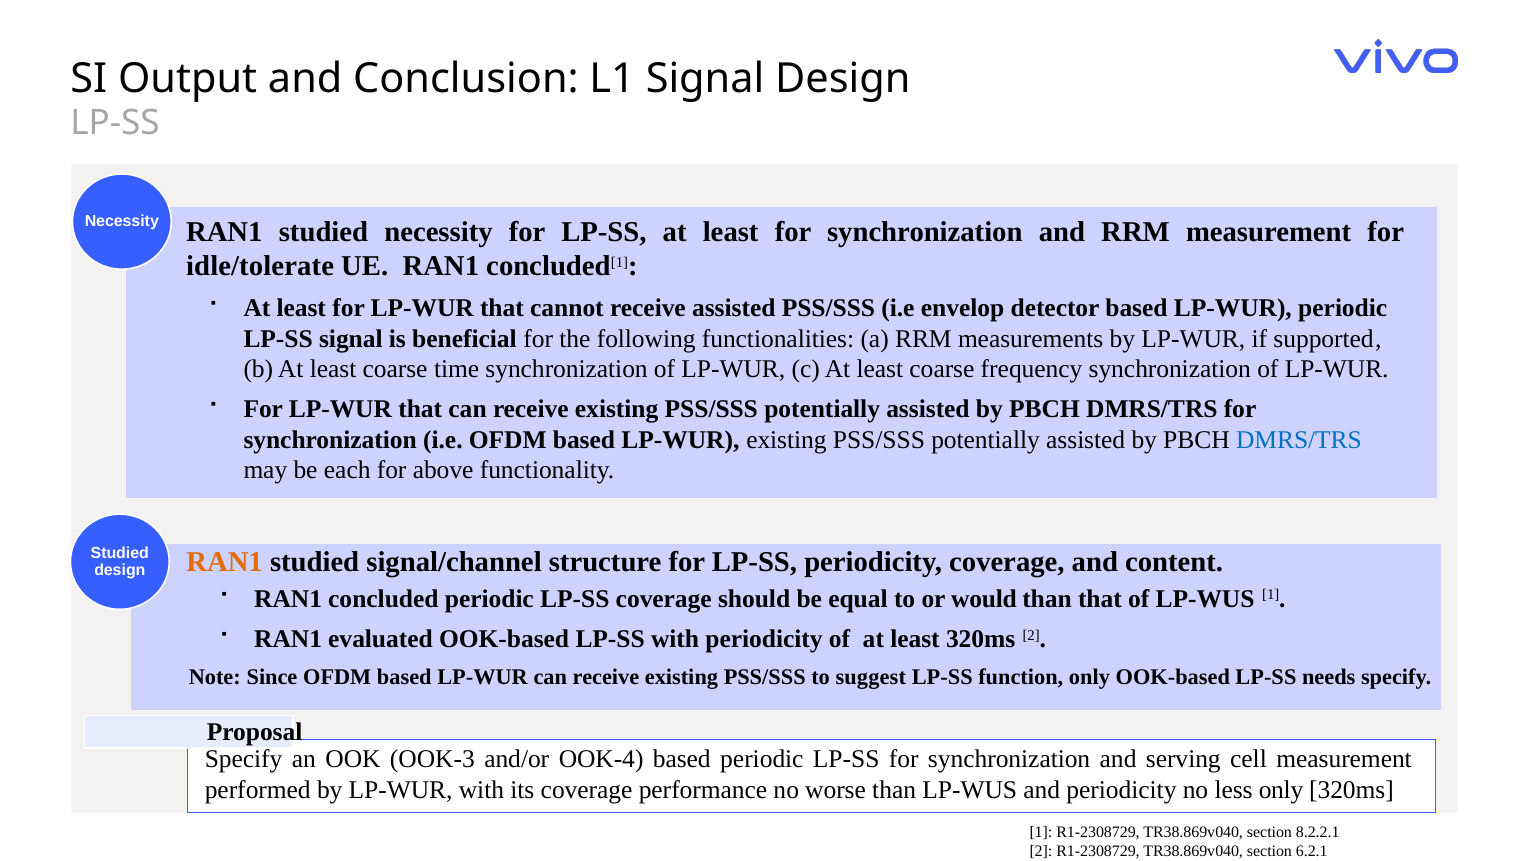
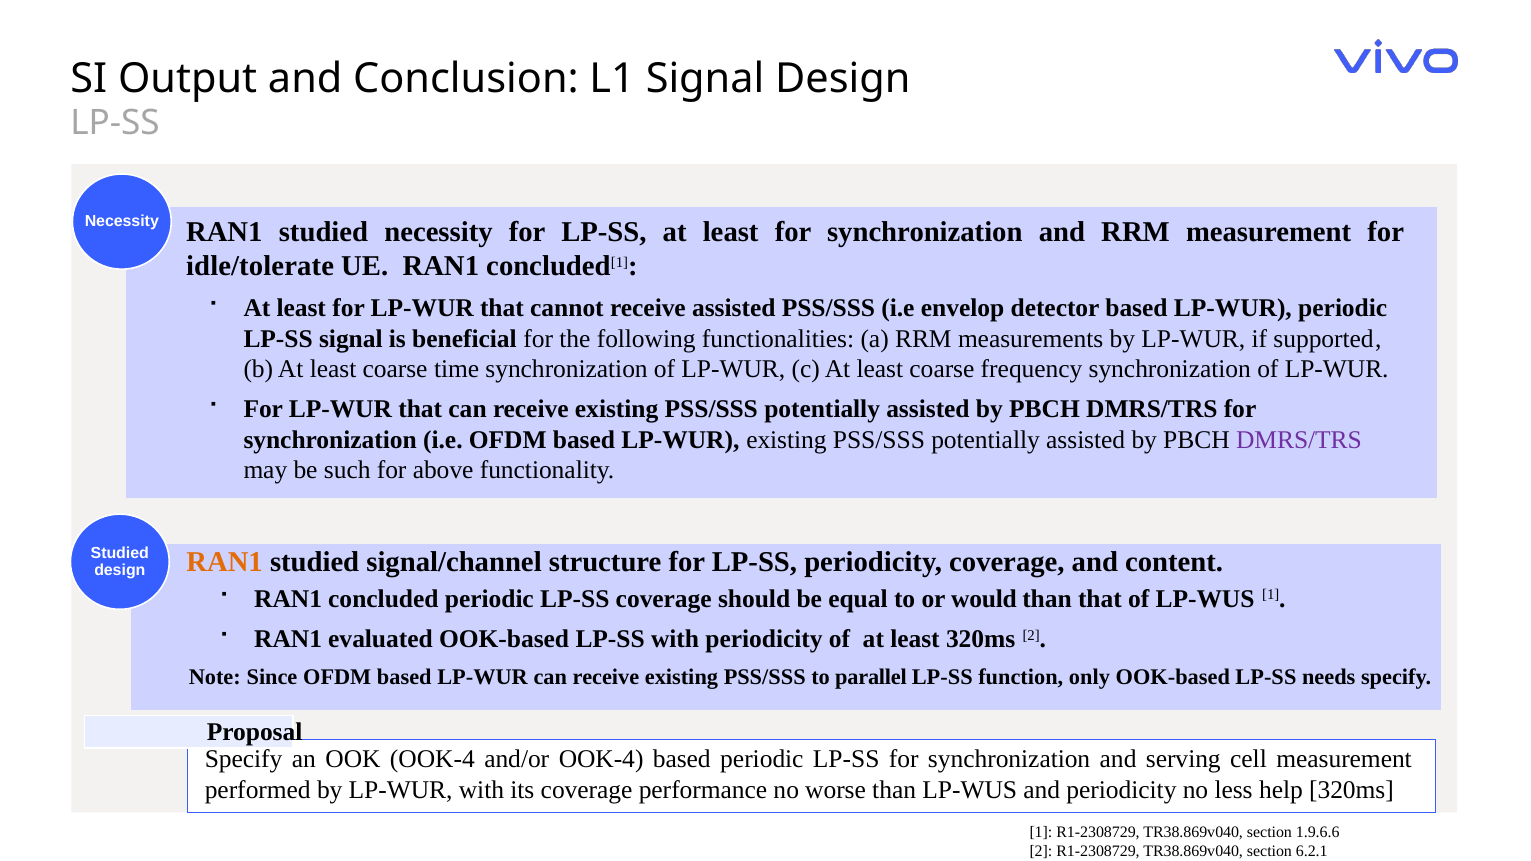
DMRS/TRS at (1299, 440) colour: blue -> purple
each: each -> such
suggest: suggest -> parallel
OOK OOK-3: OOK-3 -> OOK-4
less only: only -> help
8.2.2.1: 8.2.2.1 -> 1.9.6.6
